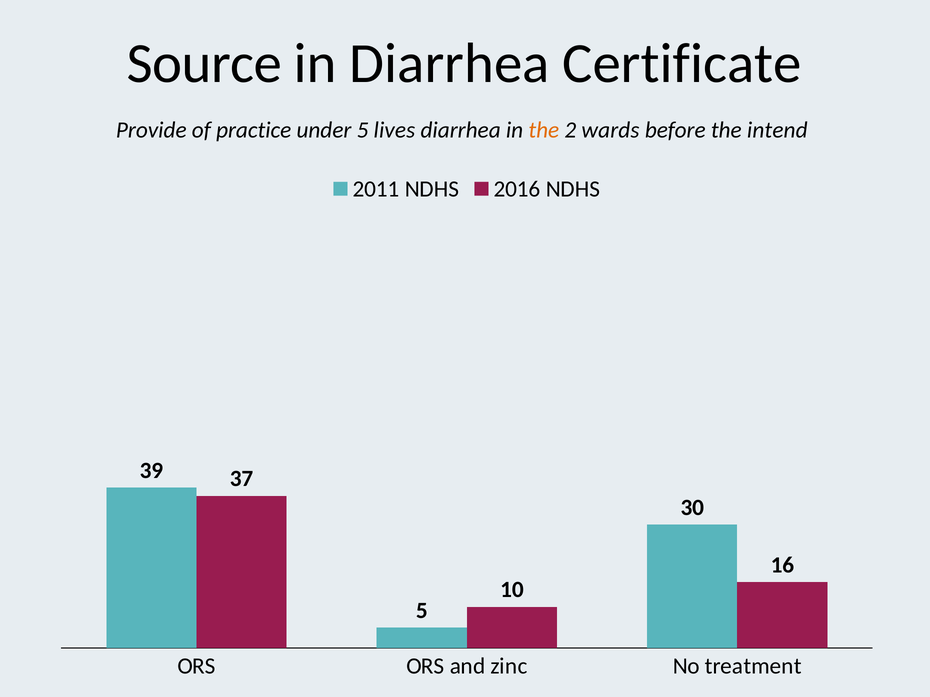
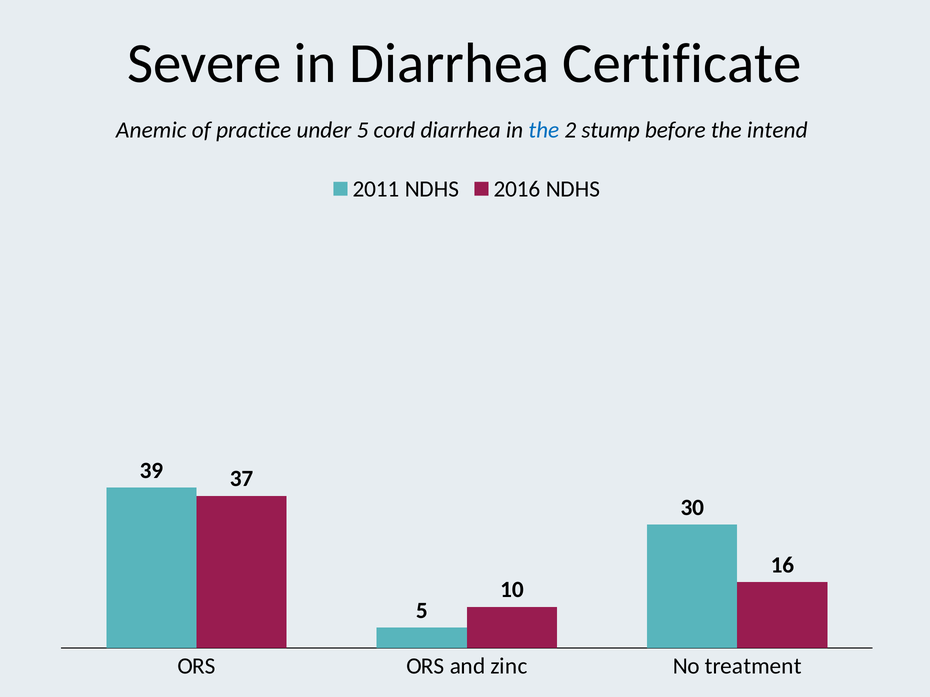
Source: Source -> Severe
Provide: Provide -> Anemic
lives: lives -> cord
the at (544, 130) colour: orange -> blue
wards: wards -> stump
